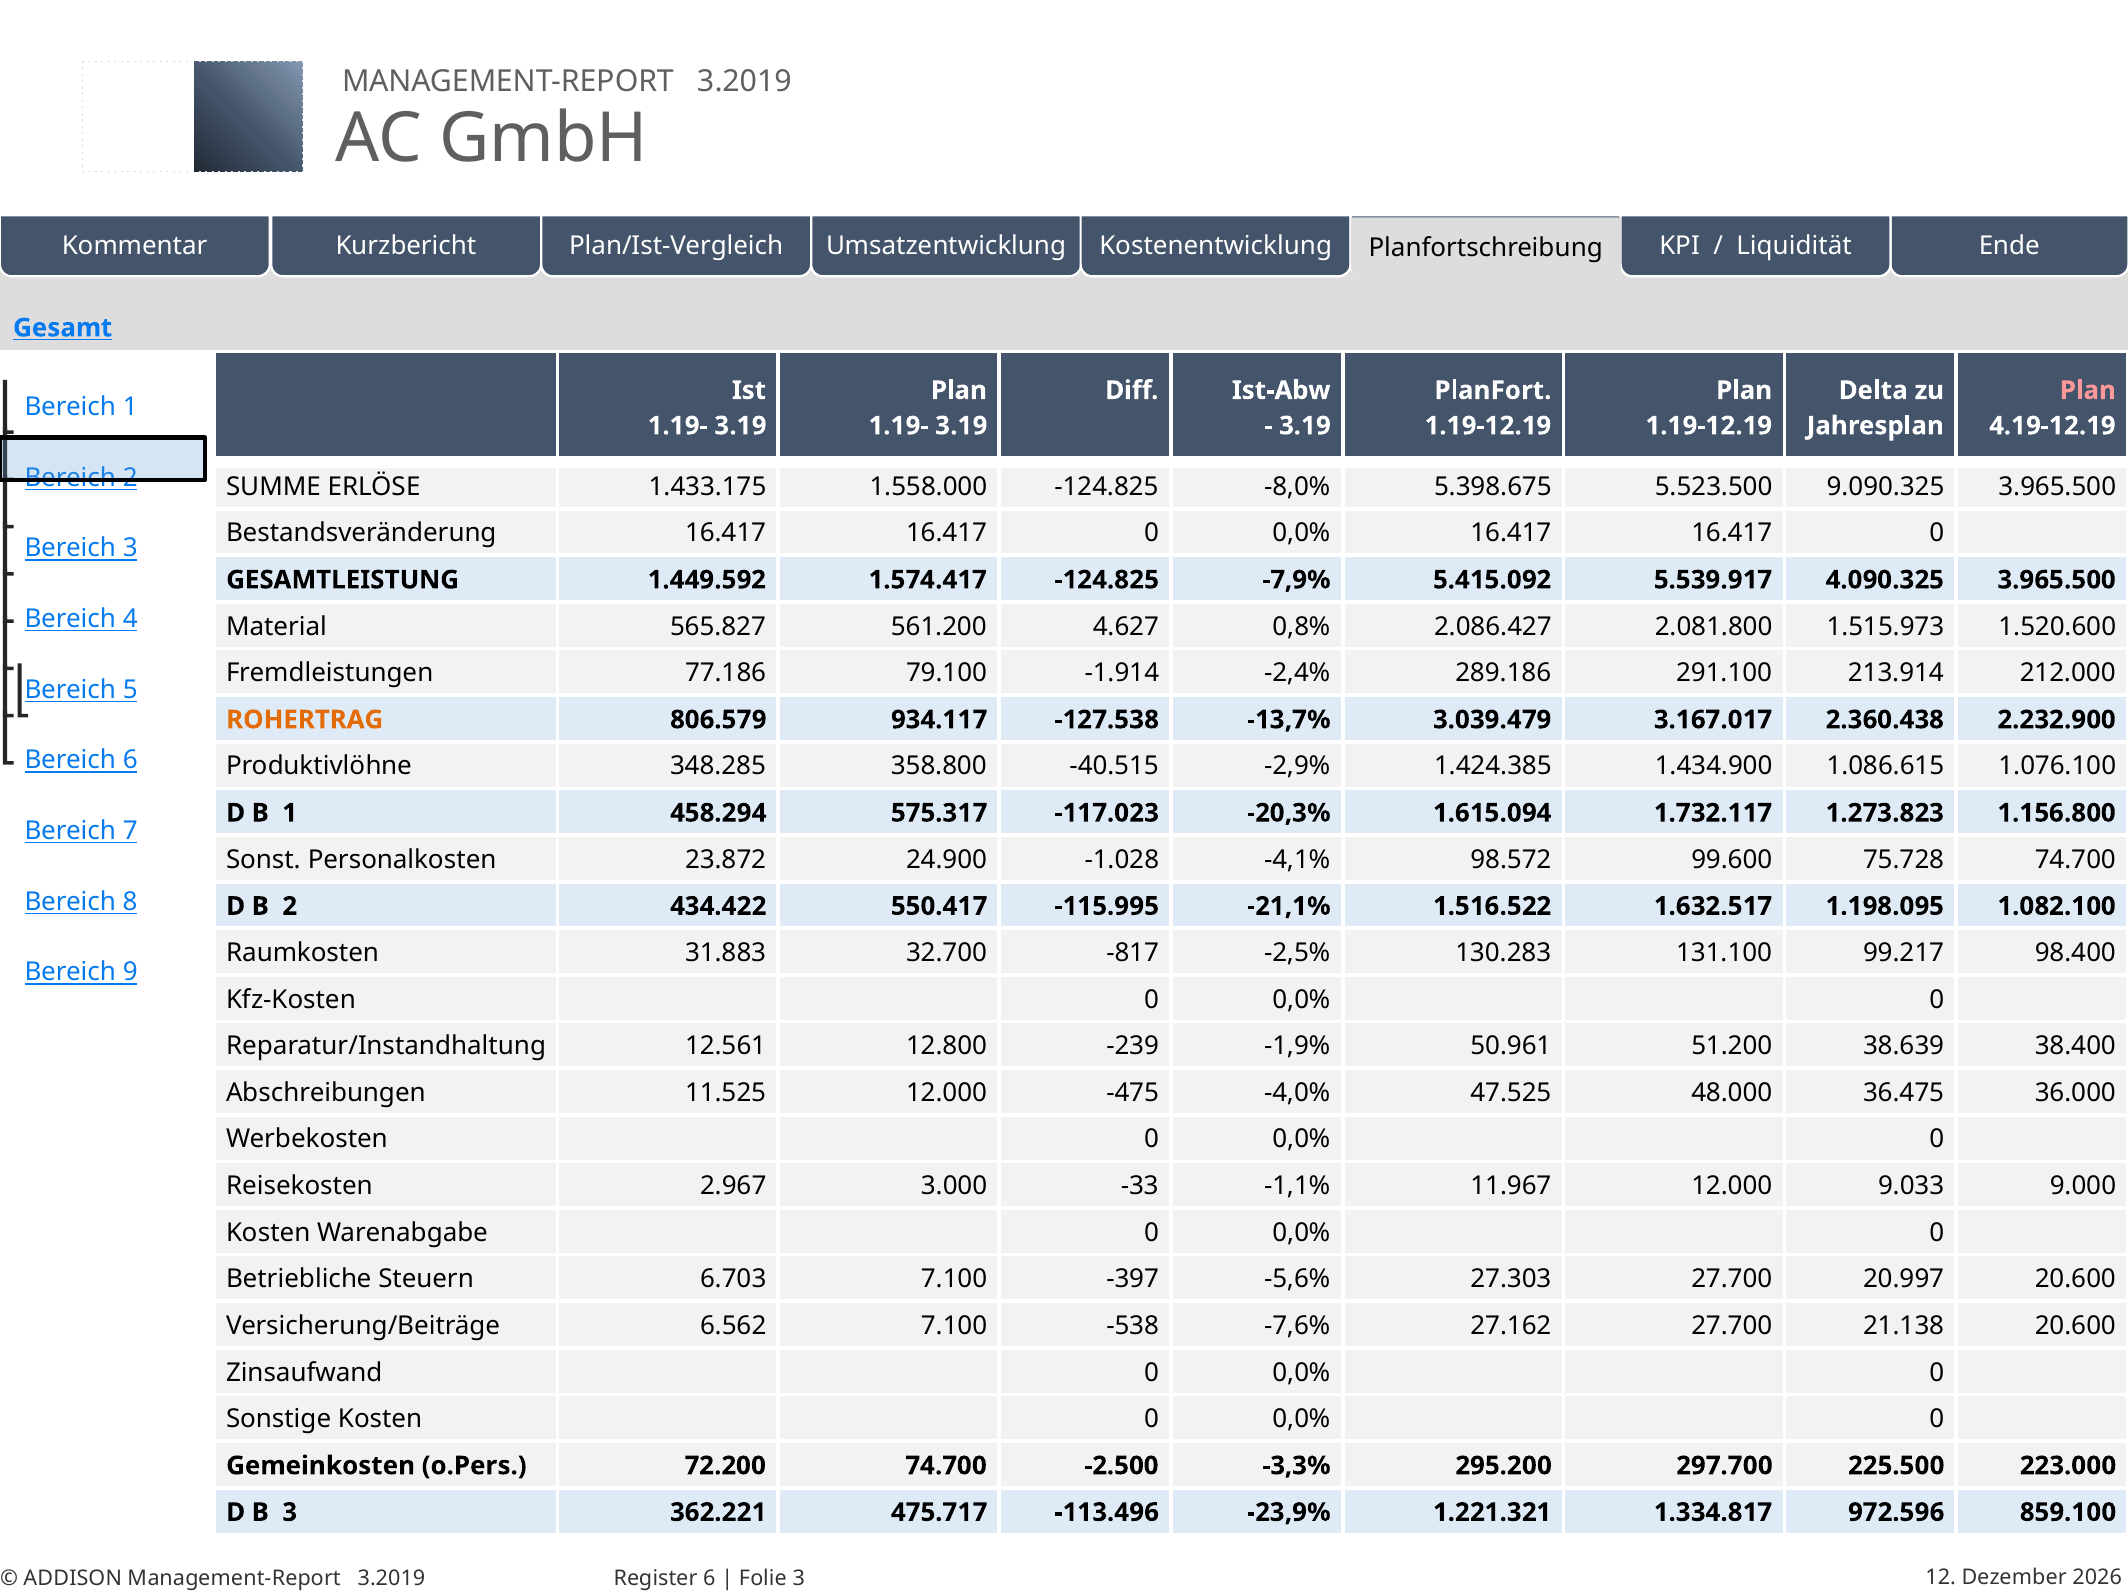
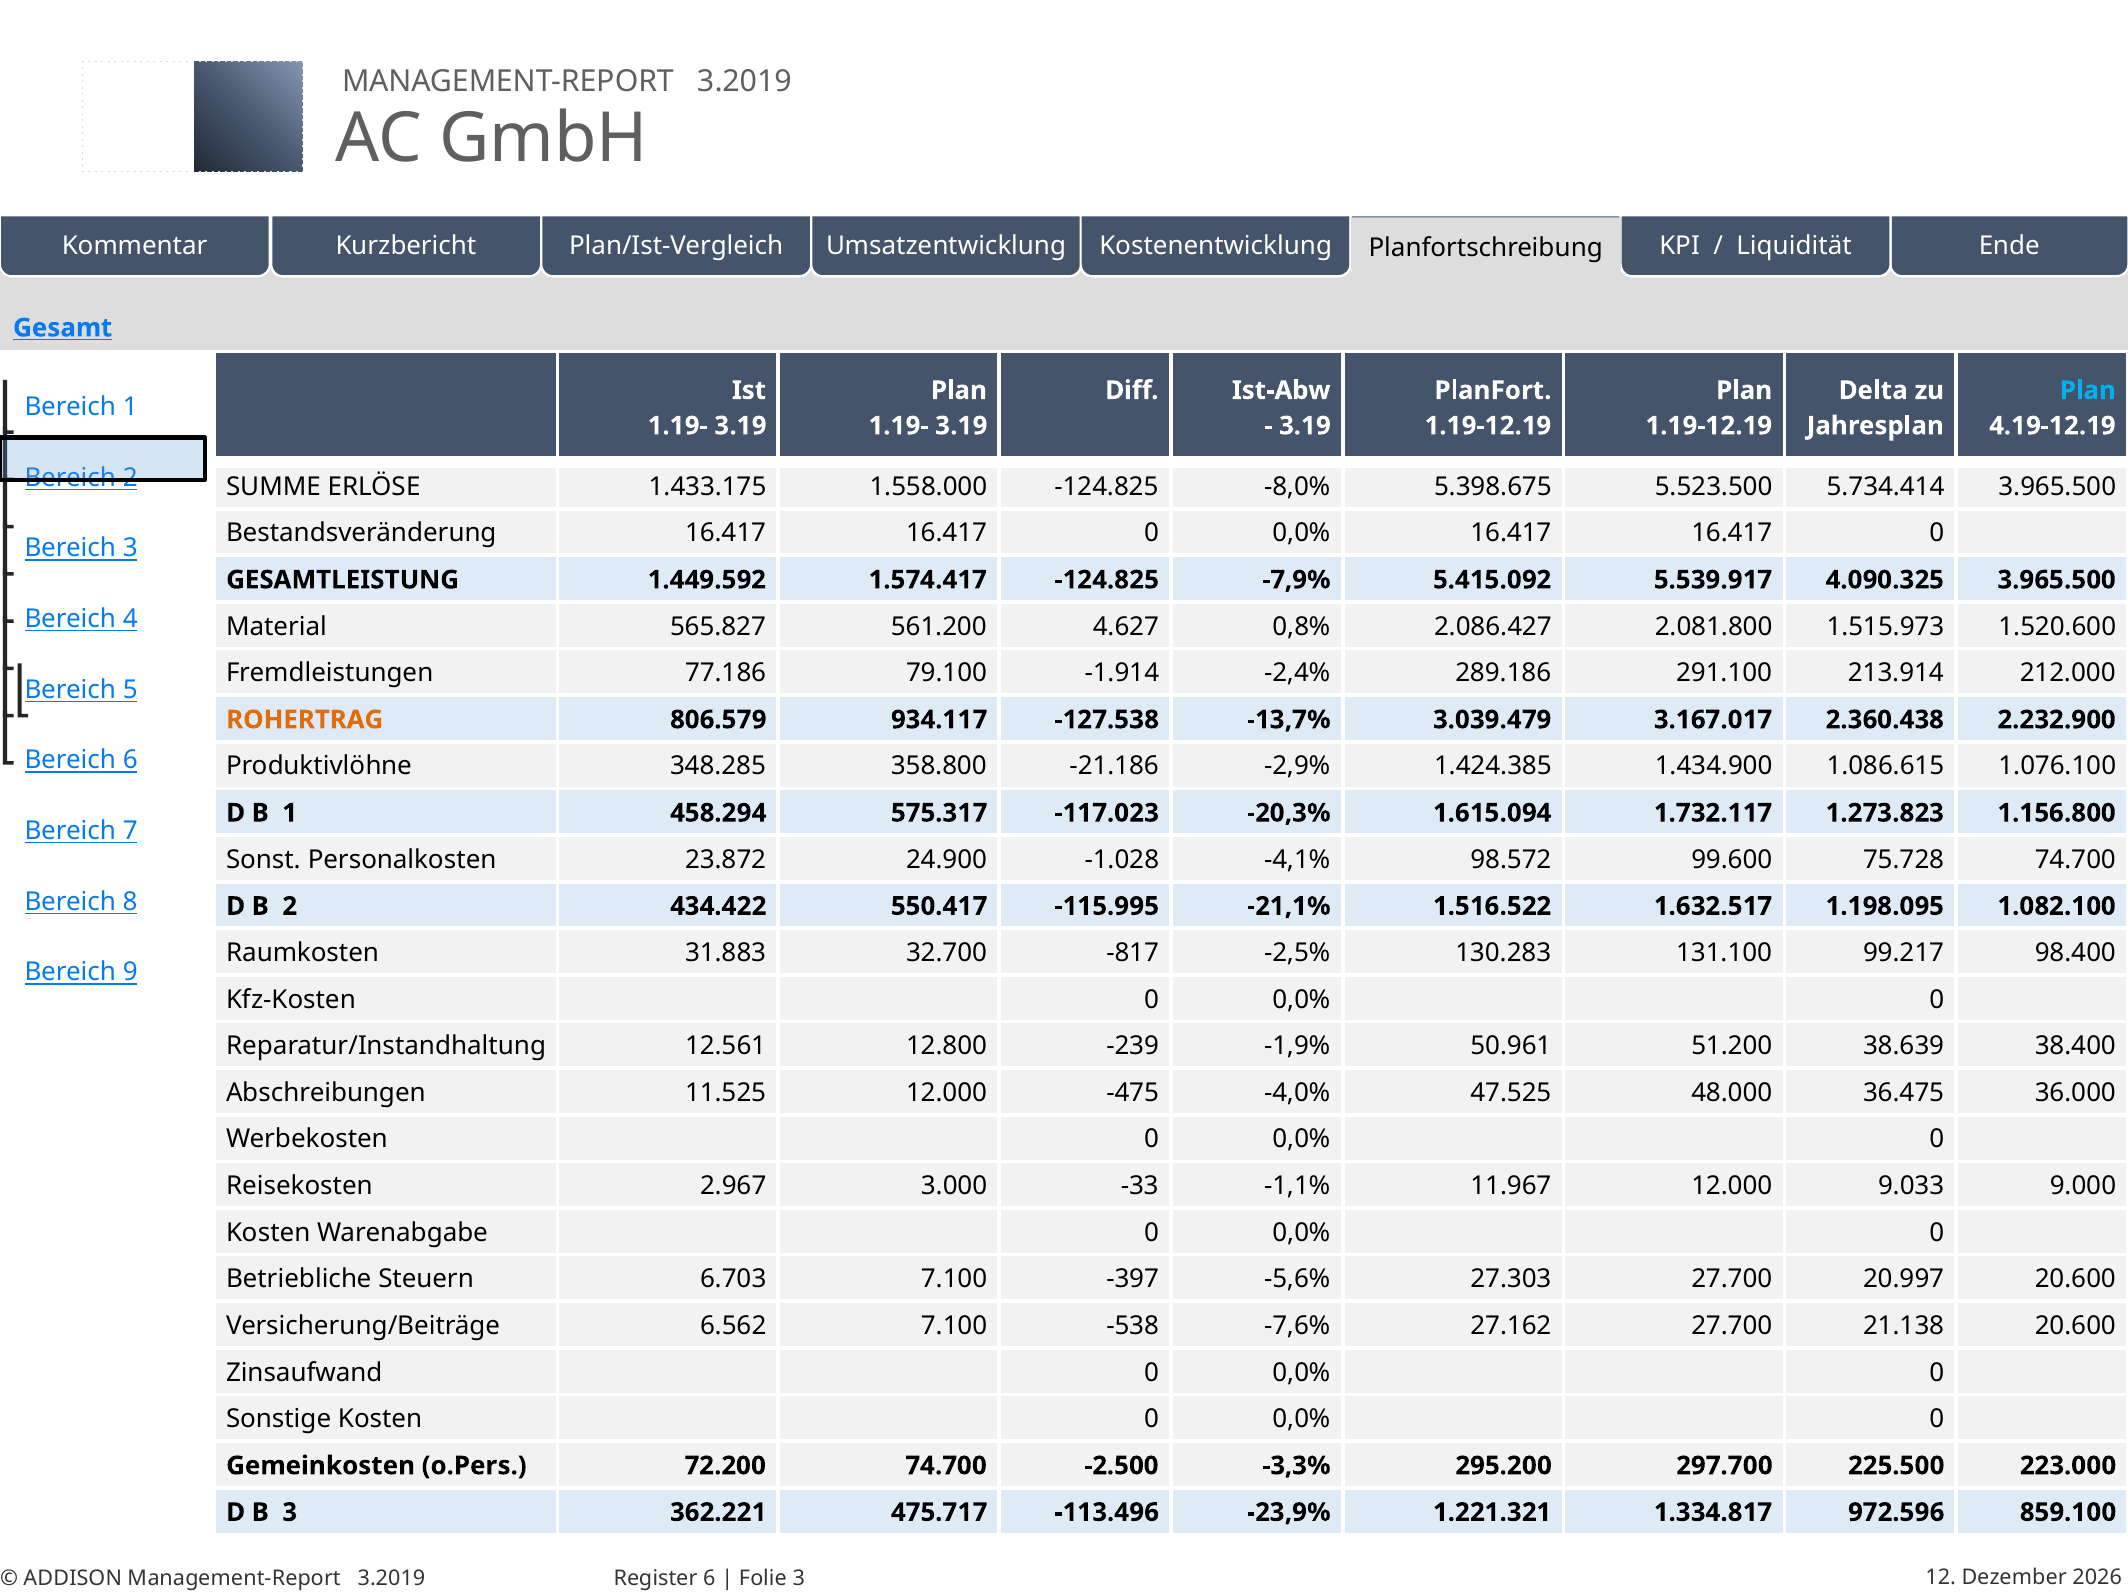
Plan at (2088, 390) colour: pink -> light blue
9.090.325: 9.090.325 -> 5.734.414
-40.515: -40.515 -> -21.186
